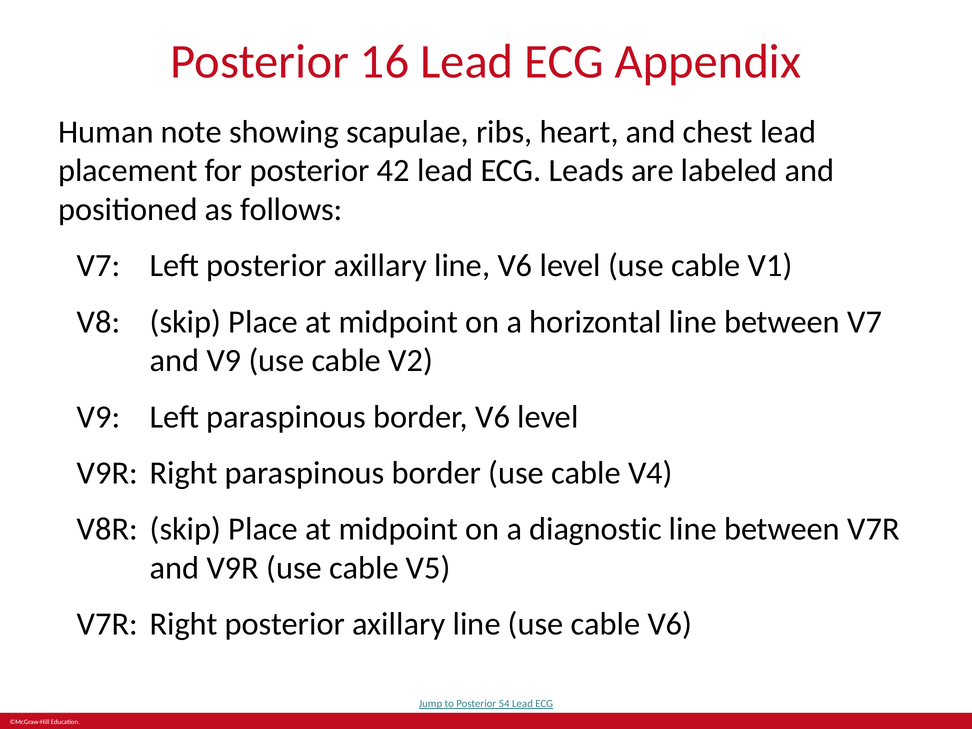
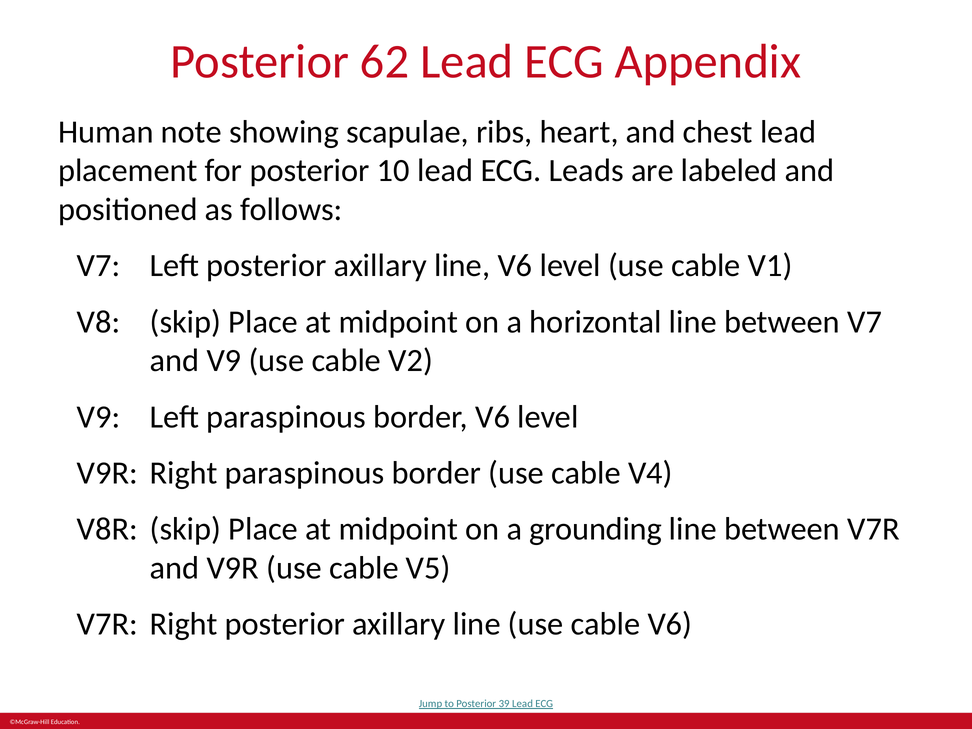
16: 16 -> 62
42: 42 -> 10
diagnostic: diagnostic -> grounding
54: 54 -> 39
